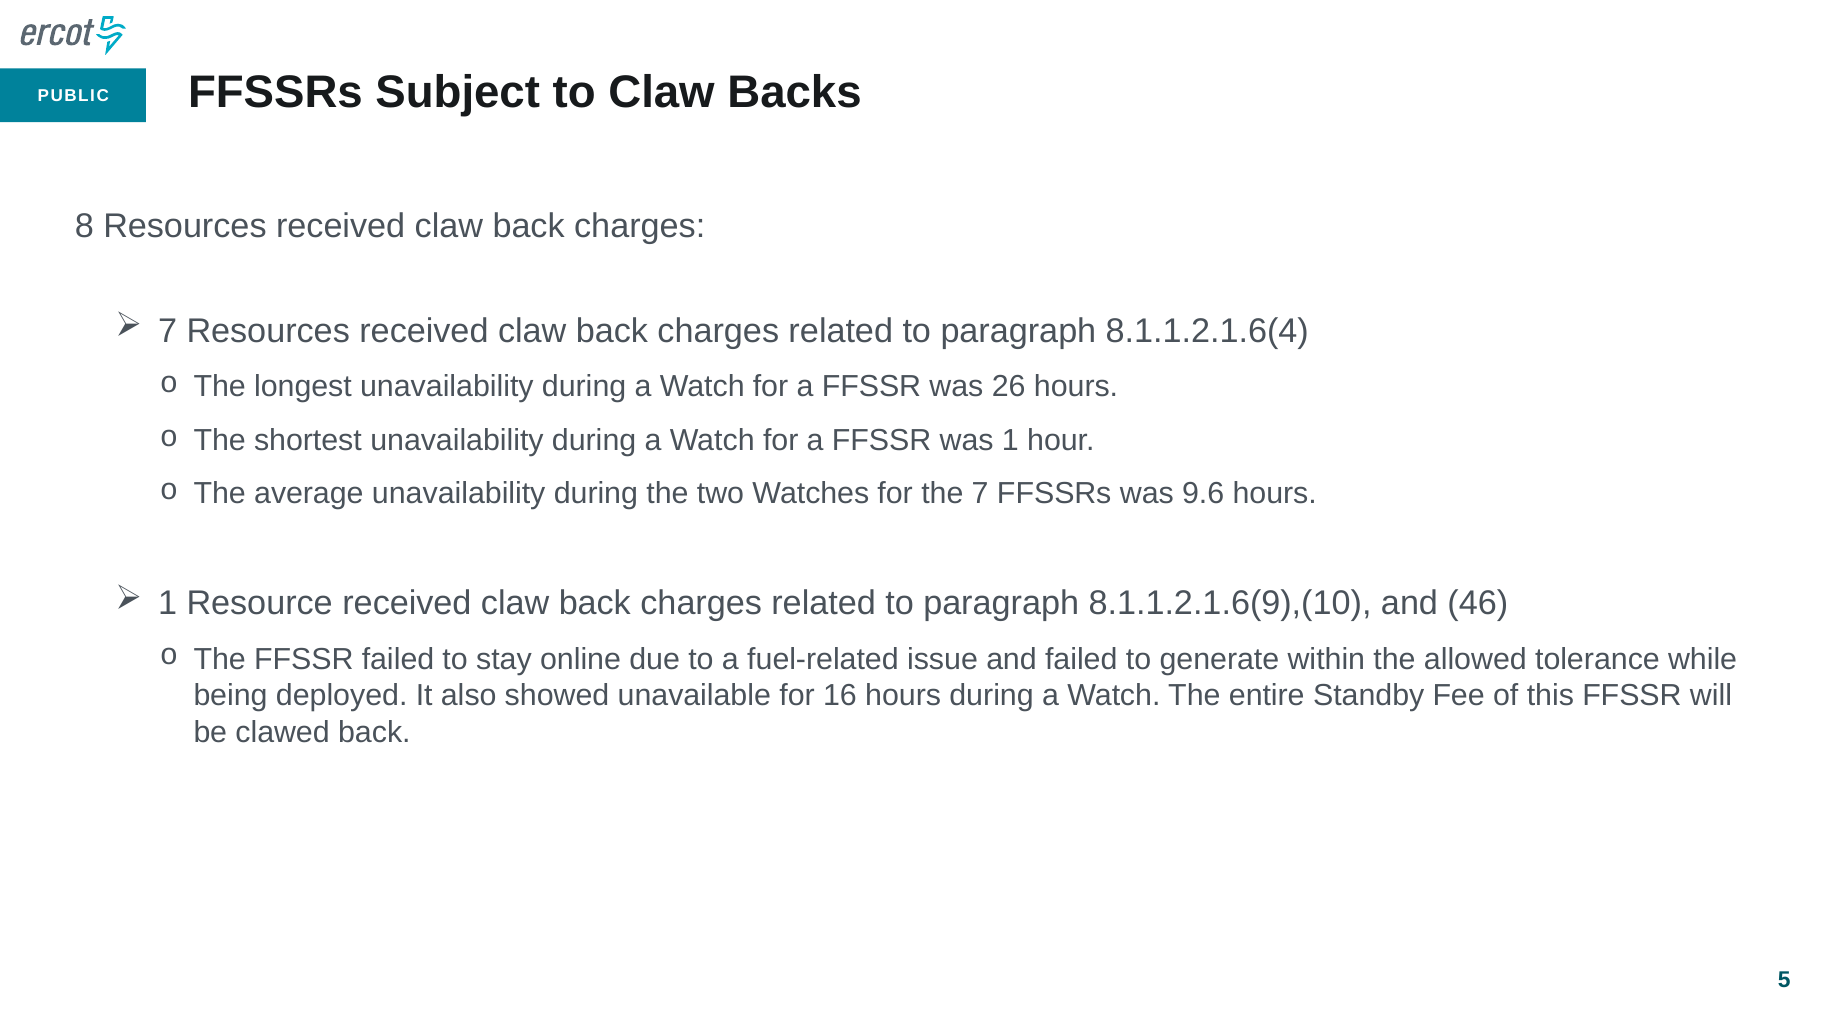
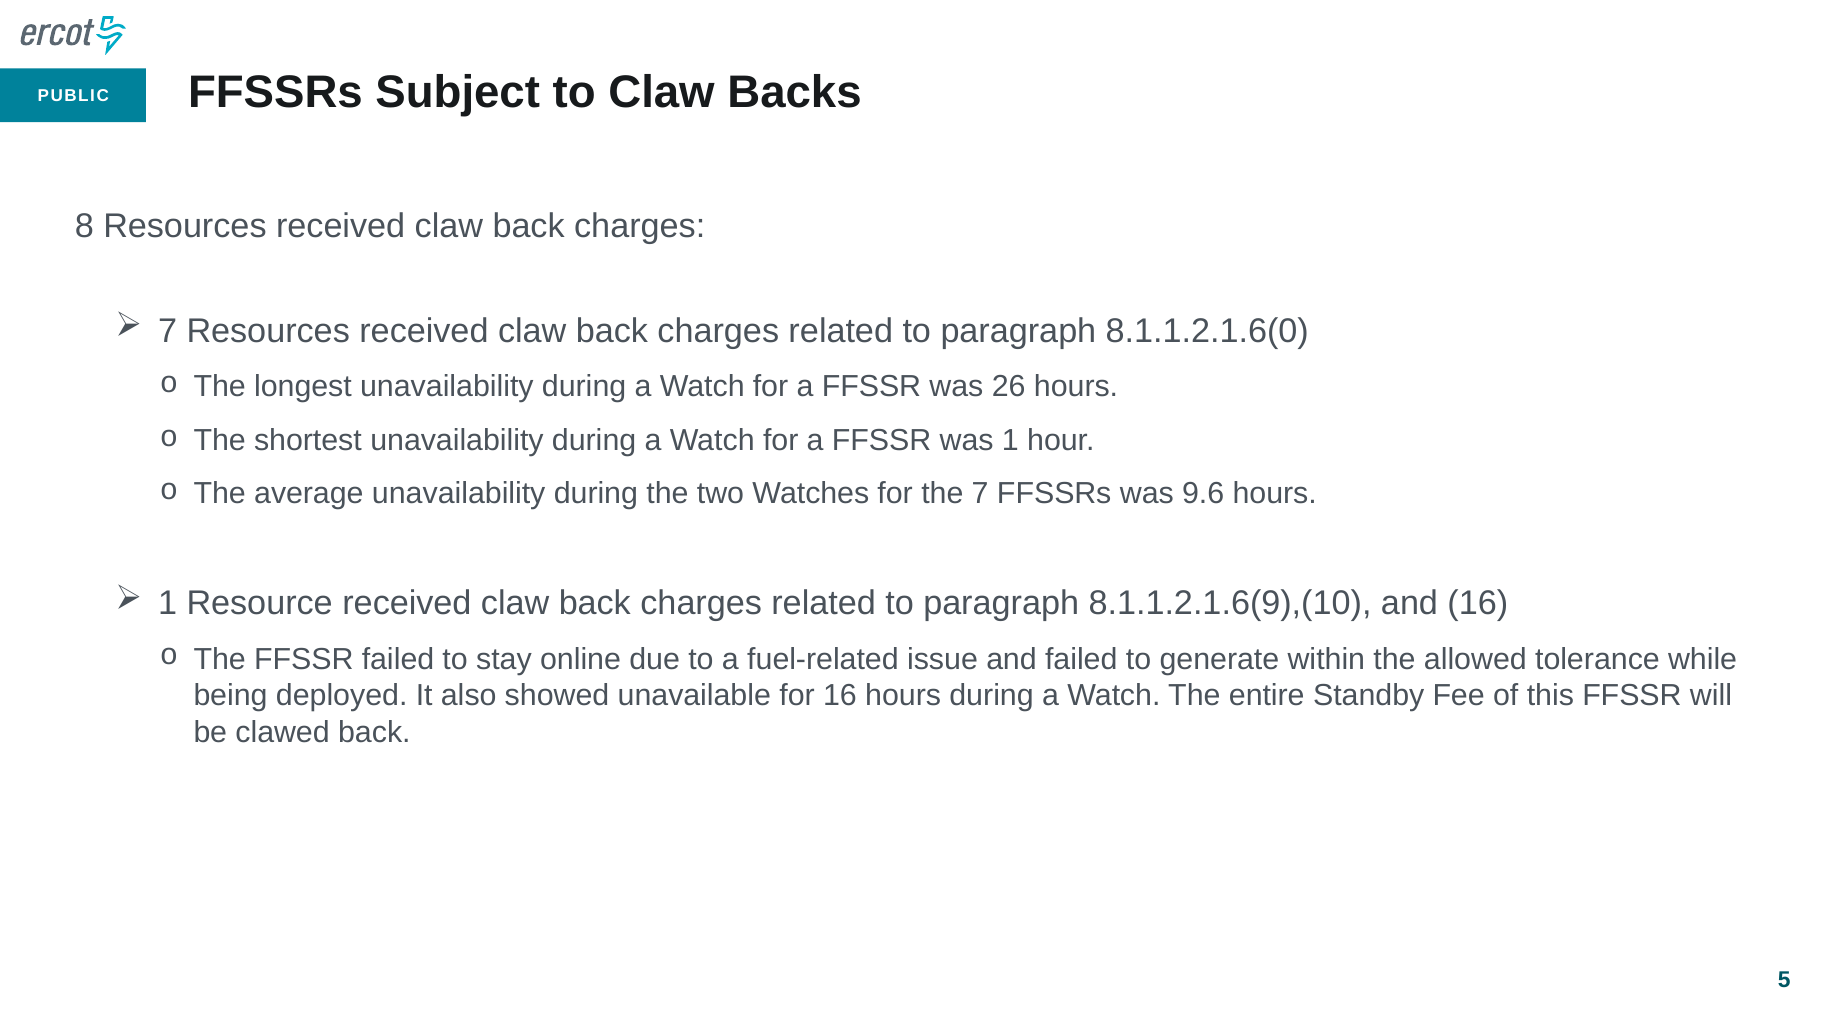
8.1.1.2.1.6(4: 8.1.1.2.1.6(4 -> 8.1.1.2.1.6(0
and 46: 46 -> 16
